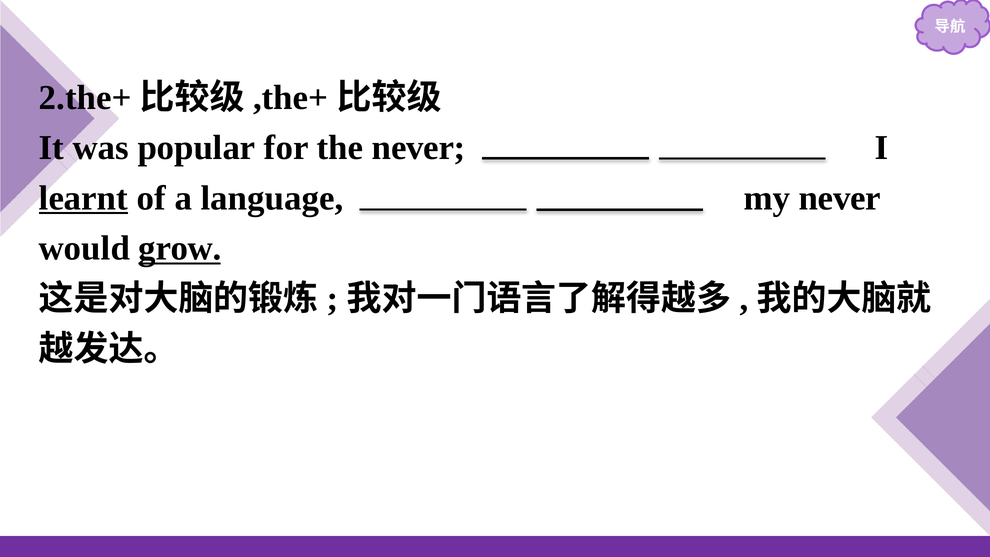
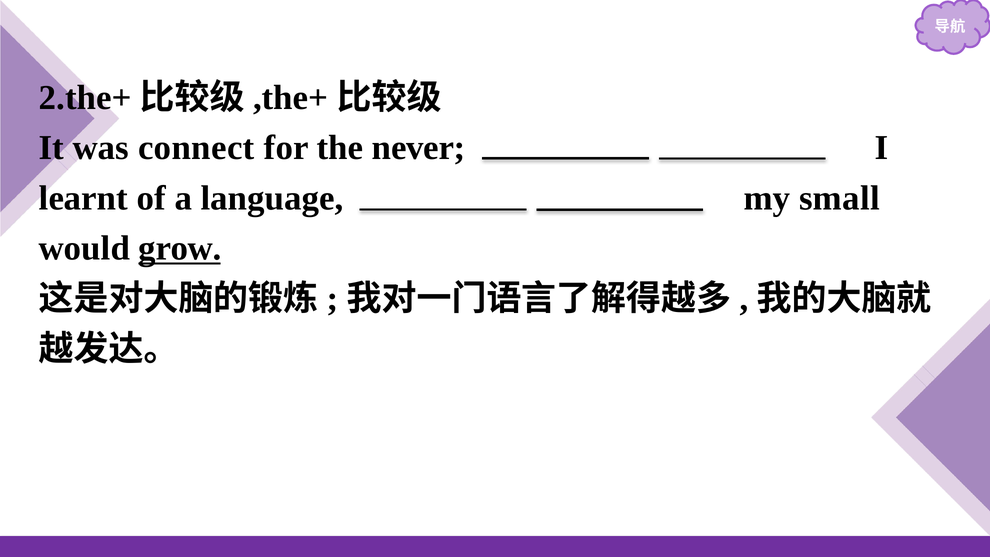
popular: popular -> connect
learnt underline: present -> none
my never: never -> small
